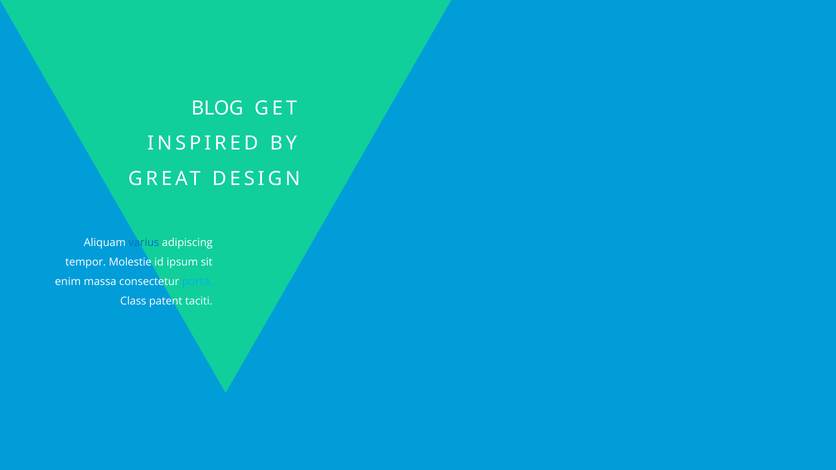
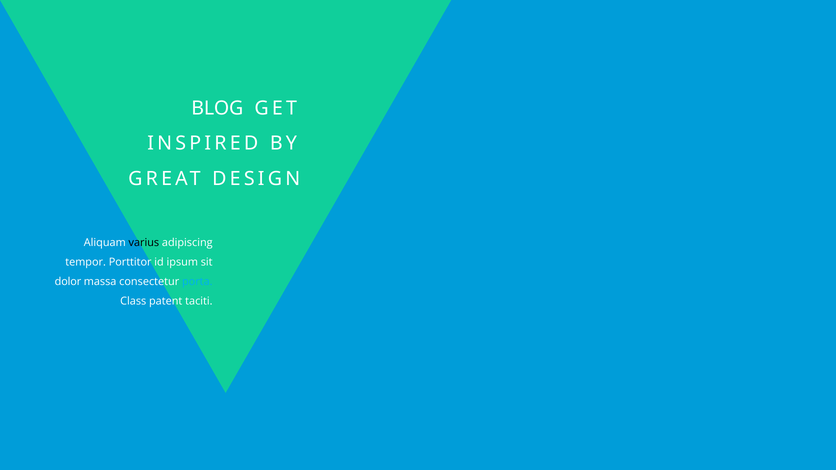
varius colour: blue -> black
Molestie: Molestie -> Porttitor
enim: enim -> dolor
